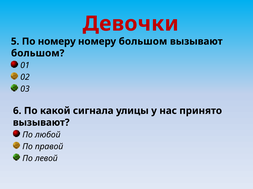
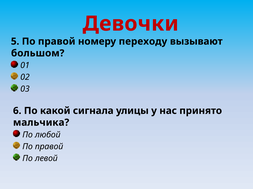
5 По номеру: номеру -> правой
номеру большом: большом -> переходу
вызывают at (41, 123): вызывают -> мальчика
